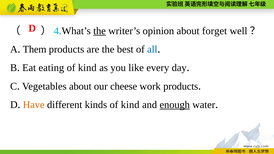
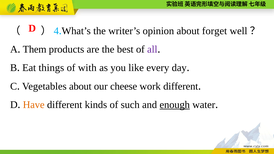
the at (100, 31) underline: present -> none
all colour: blue -> purple
eating: eating -> things
kind at (87, 68): kind -> with
work products: products -> different
kinds of kind: kind -> such
